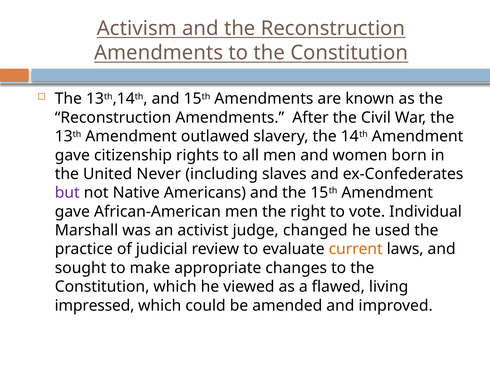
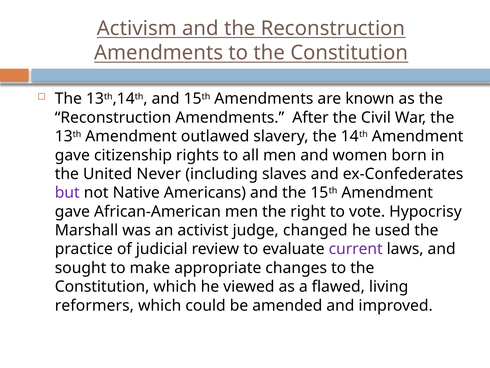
Individual: Individual -> Hypocrisy
current colour: orange -> purple
impressed: impressed -> reformers
